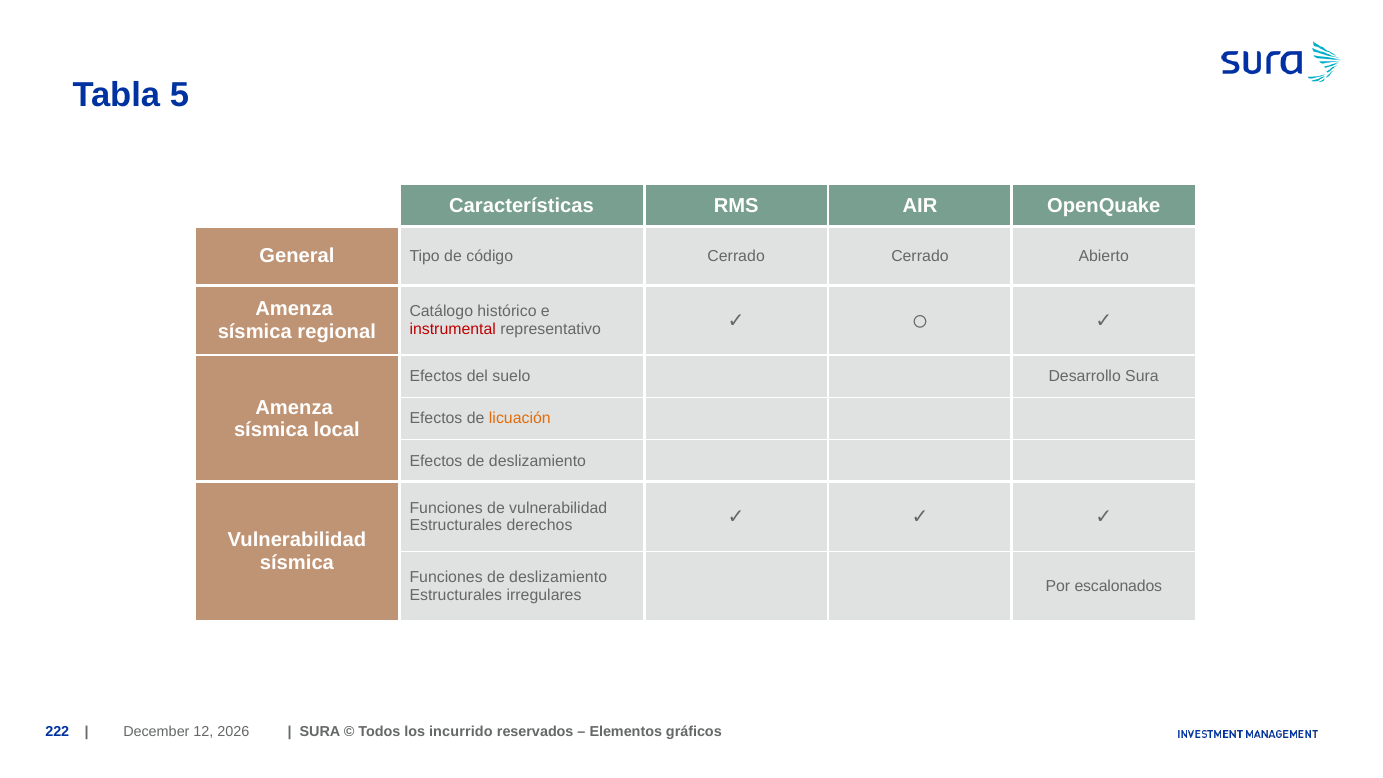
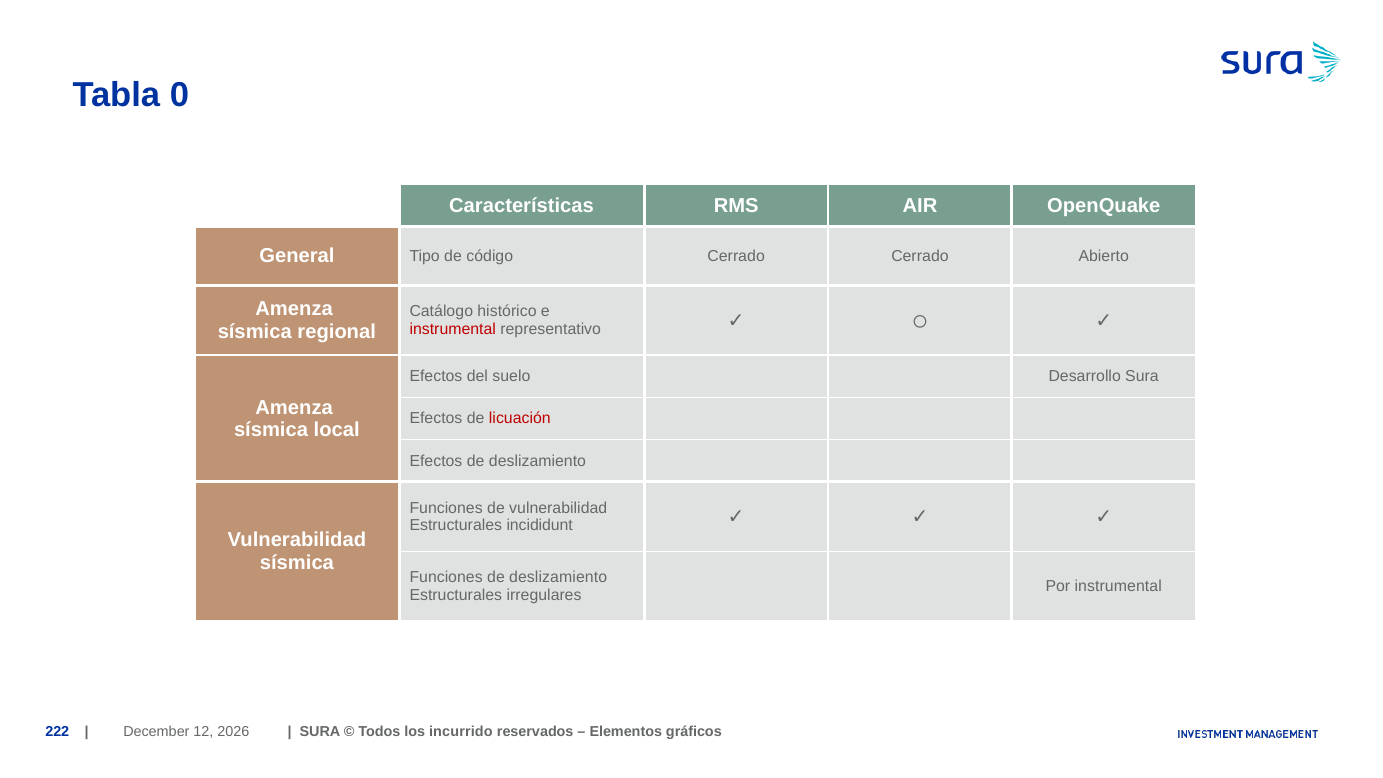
5: 5 -> 0
licuación colour: orange -> red
derechos: derechos -> incididunt
Por escalonados: escalonados -> instrumental
